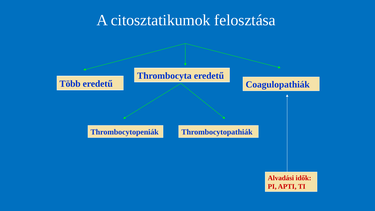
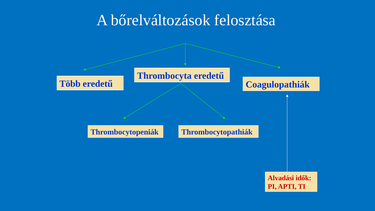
citosztatikumok: citosztatikumok -> bőrelváltozások
